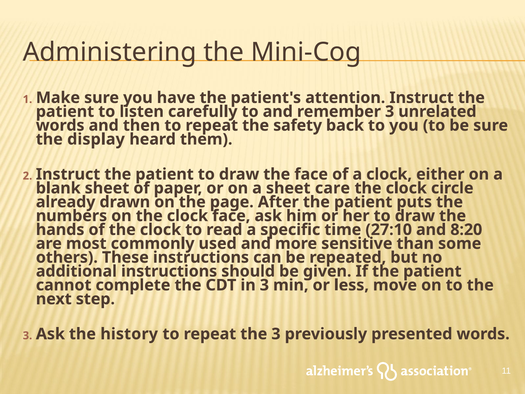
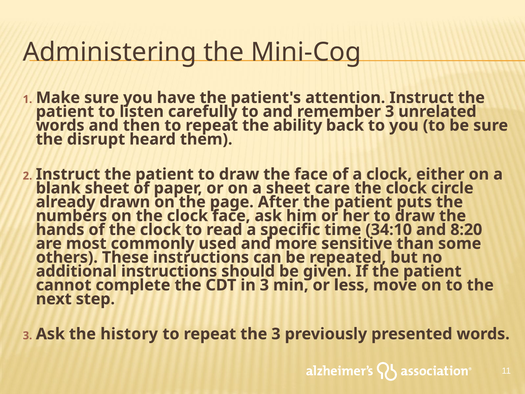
safety: safety -> ability
display: display -> disrupt
27:10: 27:10 -> 34:10
